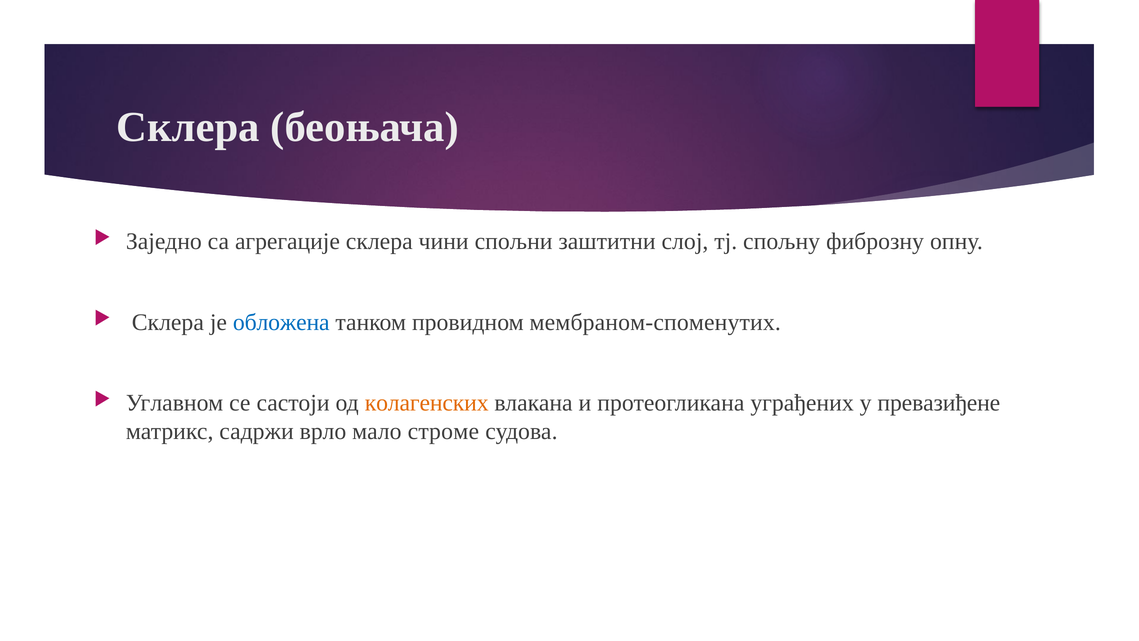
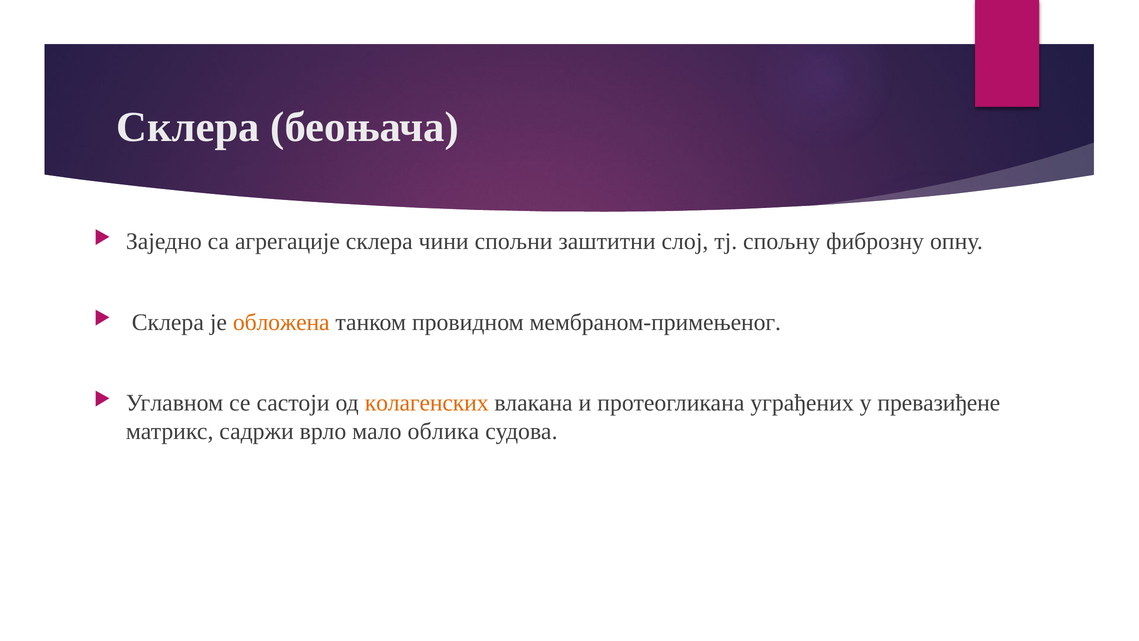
обложена colour: blue -> orange
мембраном-споменутих: мембраном-споменутих -> мембраном-примењеног
строме: строме -> облика
